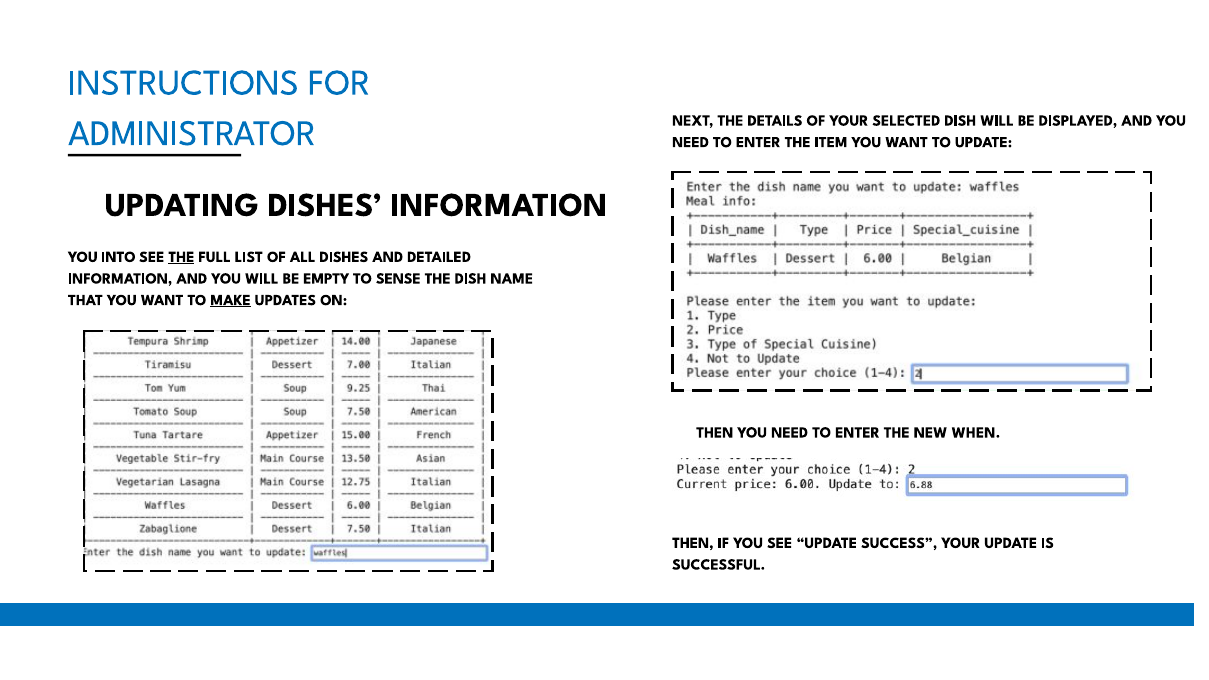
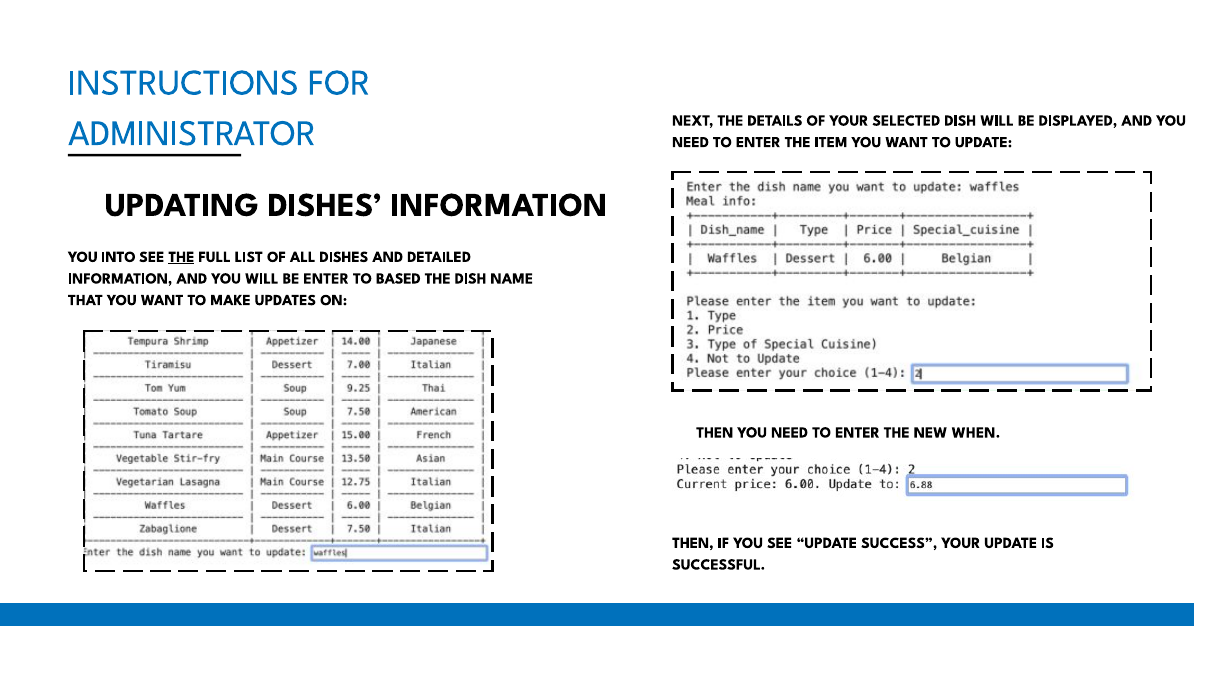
BE EMPTY: EMPTY -> ENTER
SENSE: SENSE -> BASED
MAKE underline: present -> none
